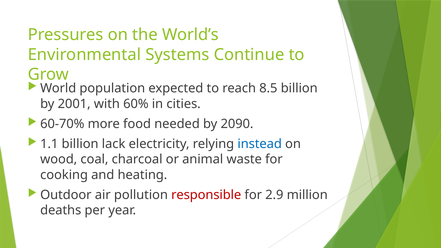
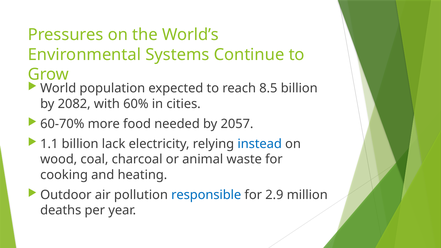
2001: 2001 -> 2082
2090: 2090 -> 2057
responsible colour: red -> blue
